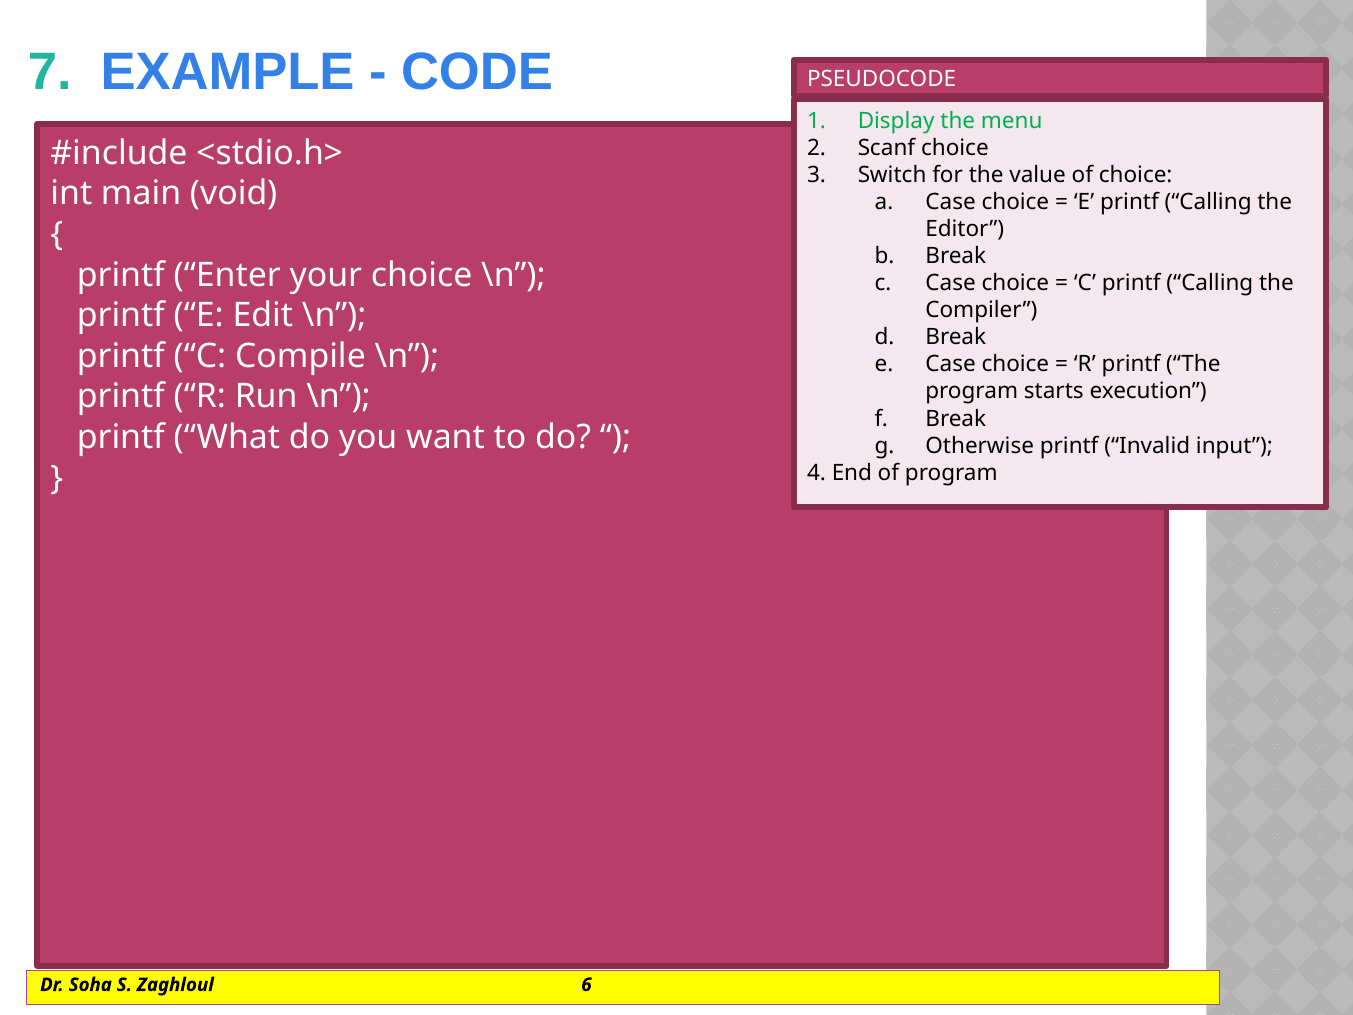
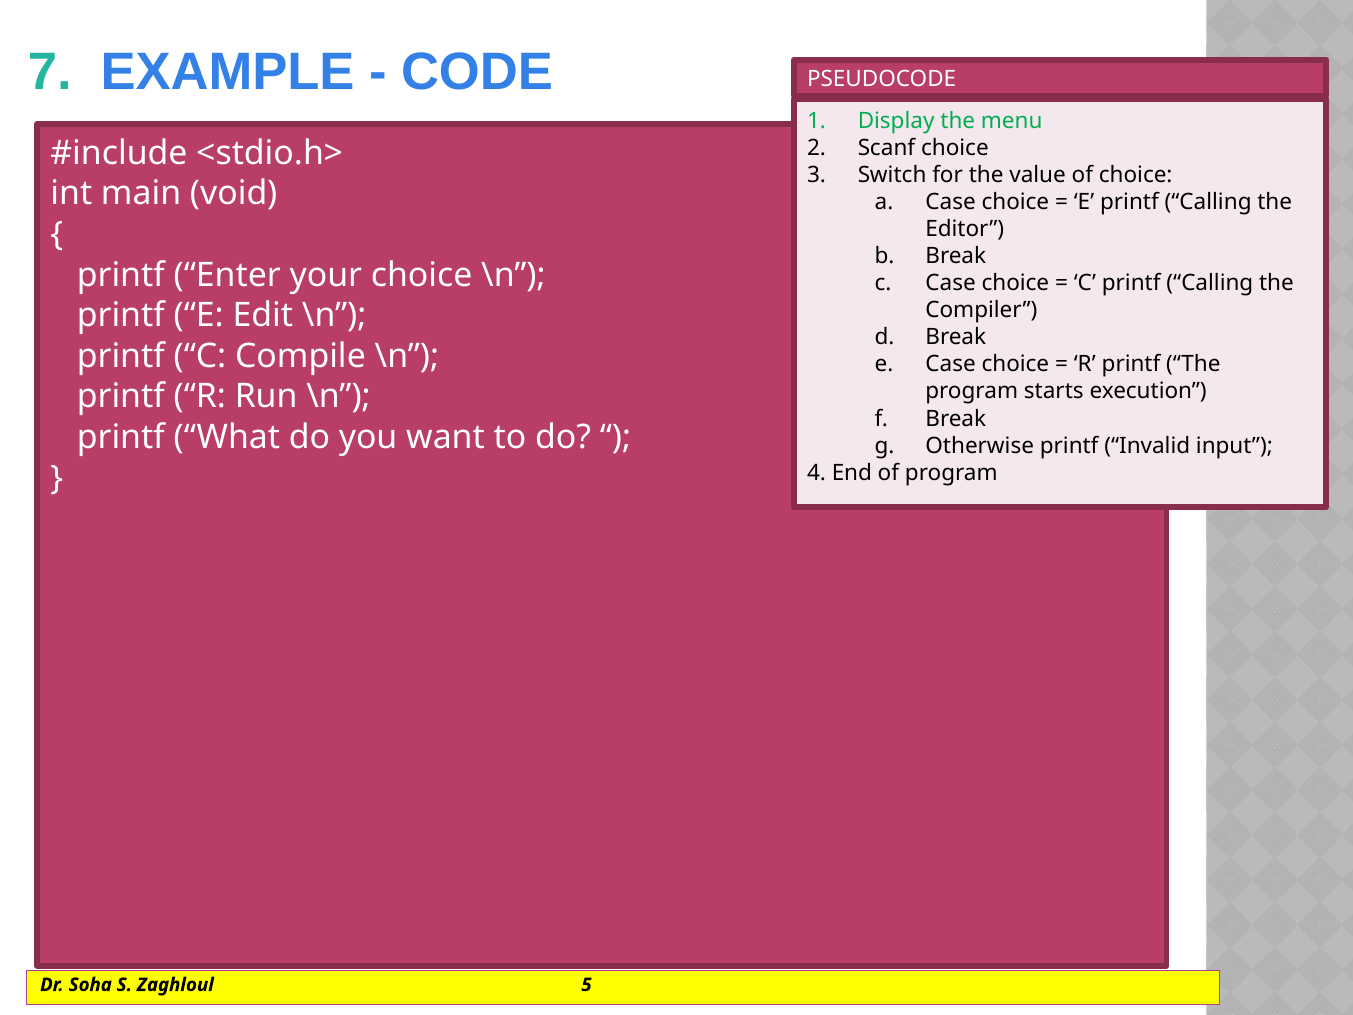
6: 6 -> 5
